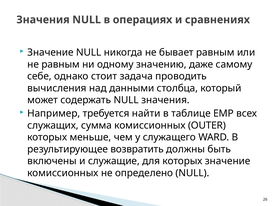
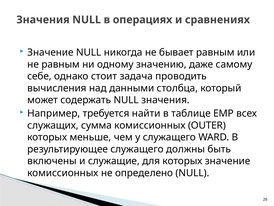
результирующее возвратить: возвратить -> служащего
